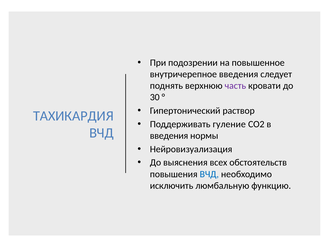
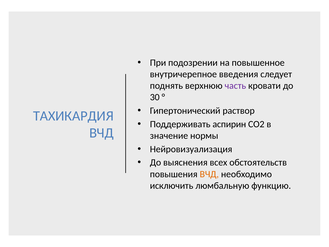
гуление: гуление -> аспирин
введения at (169, 136): введения -> значение
ВЧД at (209, 174) colour: blue -> orange
